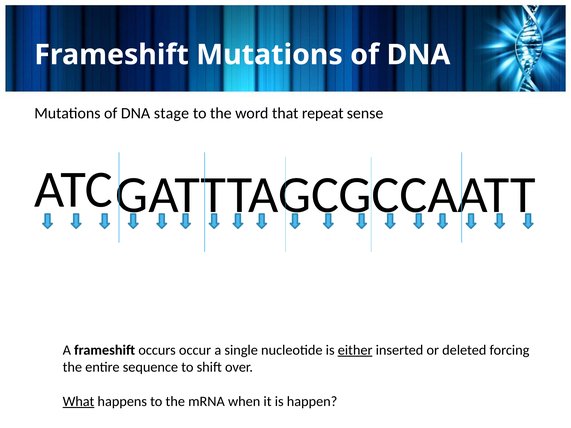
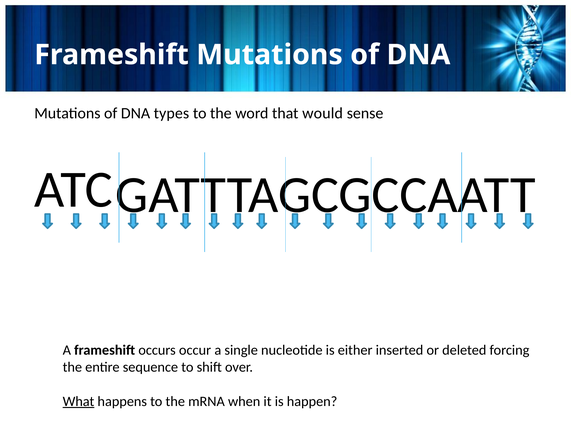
stage: stage -> types
repeat: repeat -> would
either underline: present -> none
